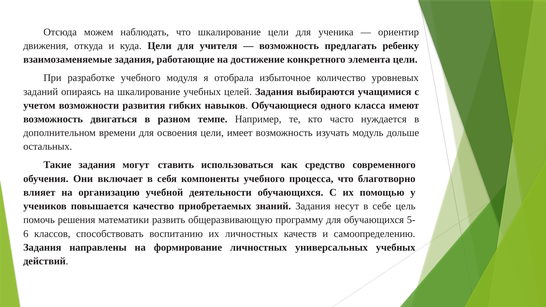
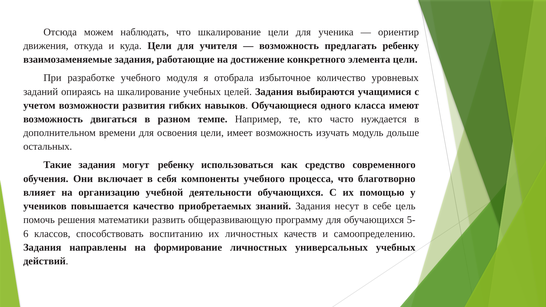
могут ставить: ставить -> ребенку
